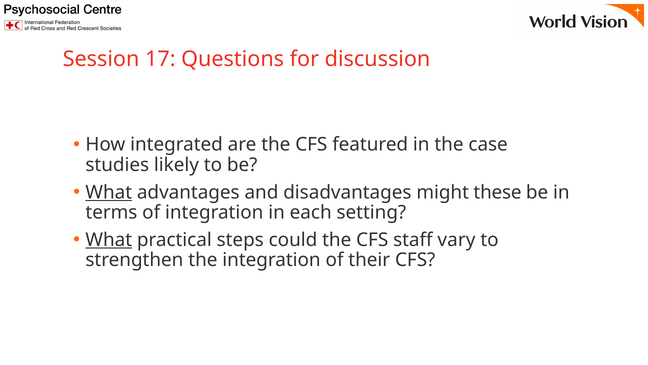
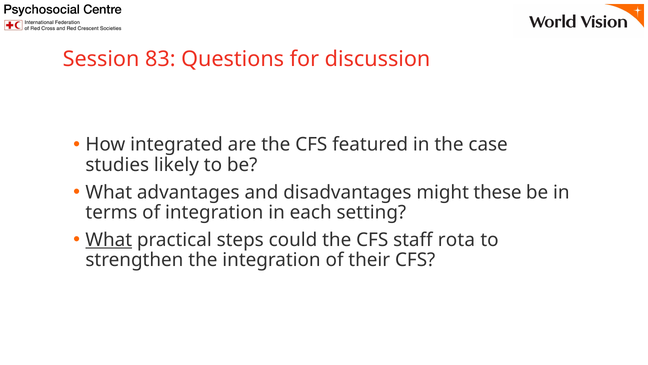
17: 17 -> 83
What at (109, 192) underline: present -> none
vary: vary -> rota
